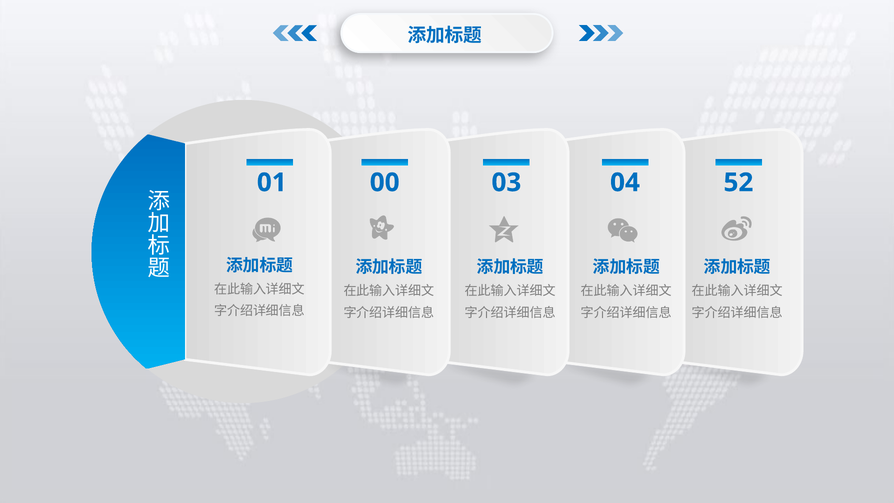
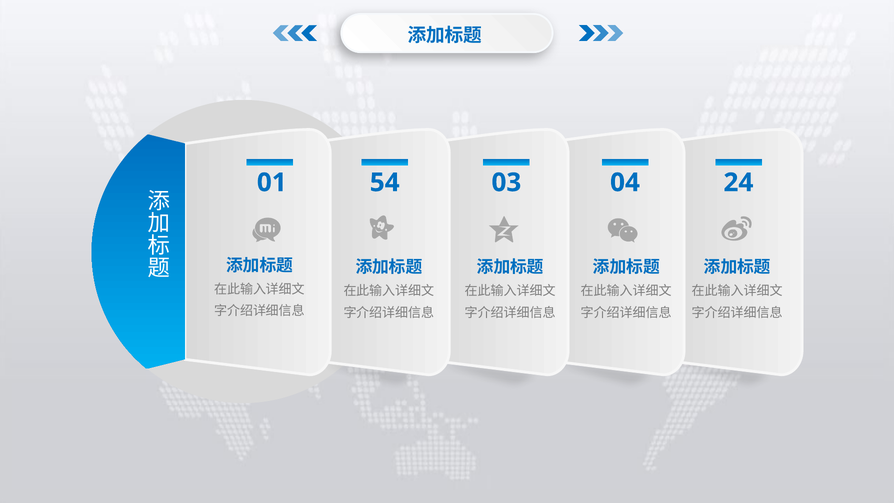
00: 00 -> 54
52: 52 -> 24
